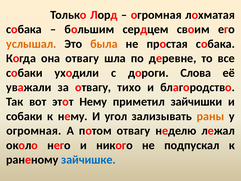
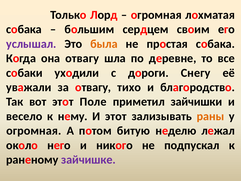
услышал colour: orange -> purple
Слова: Слова -> Снегу
этот Нему: Нему -> Поле
собаки at (24, 116): собаки -> весело
И угол: угол -> этот
потом отвагу: отвагу -> битую
зайчишке colour: blue -> purple
